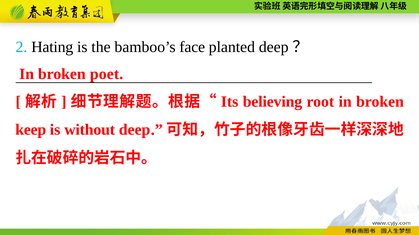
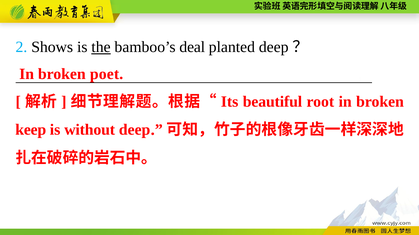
Hating: Hating -> Shows
the underline: none -> present
face: face -> deal
believing: believing -> beautiful
